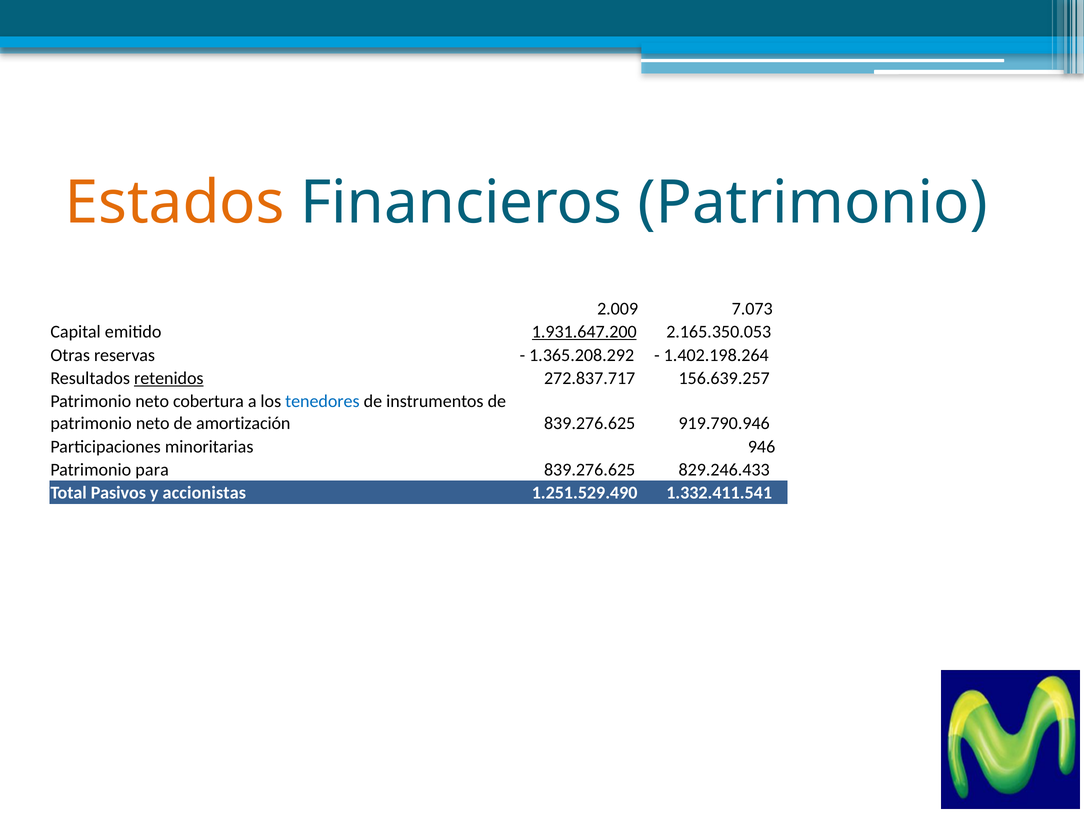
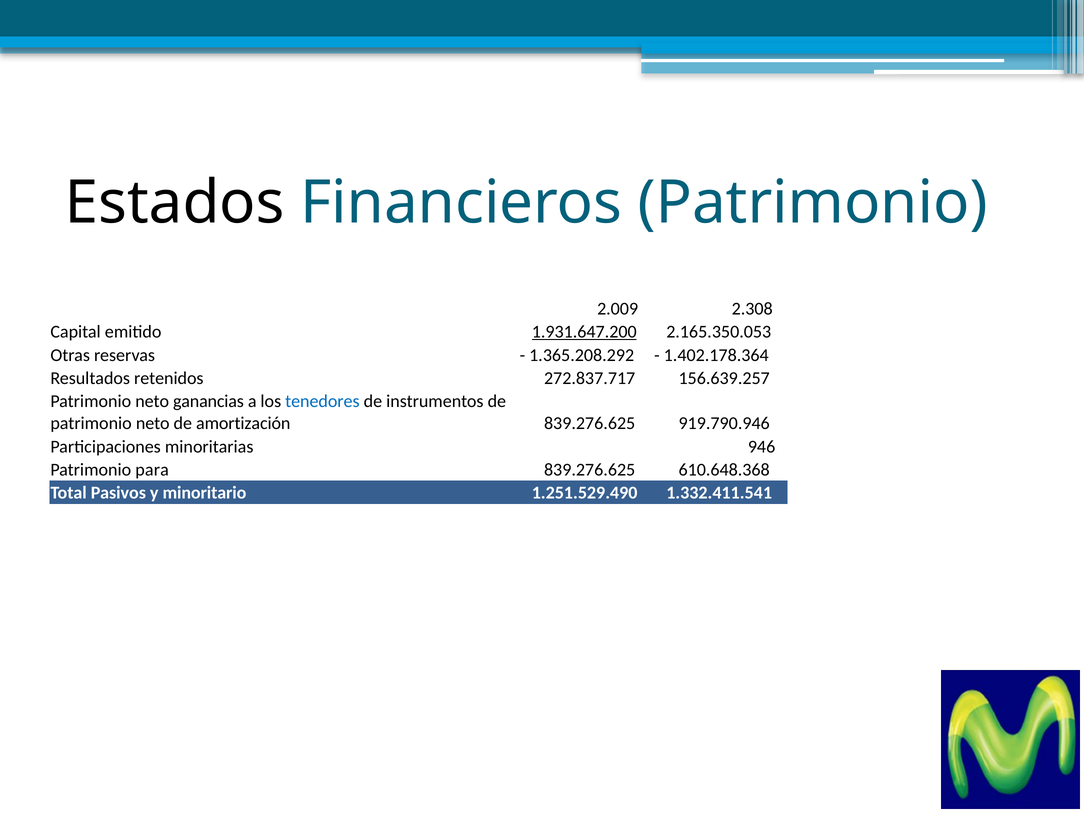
Estados colour: orange -> black
7.073: 7.073 -> 2.308
1.402.198.264: 1.402.198.264 -> 1.402.178.364
retenidos underline: present -> none
cobertura: cobertura -> ganancias
829.246.433: 829.246.433 -> 610.648.368
accionistas: accionistas -> minoritario
